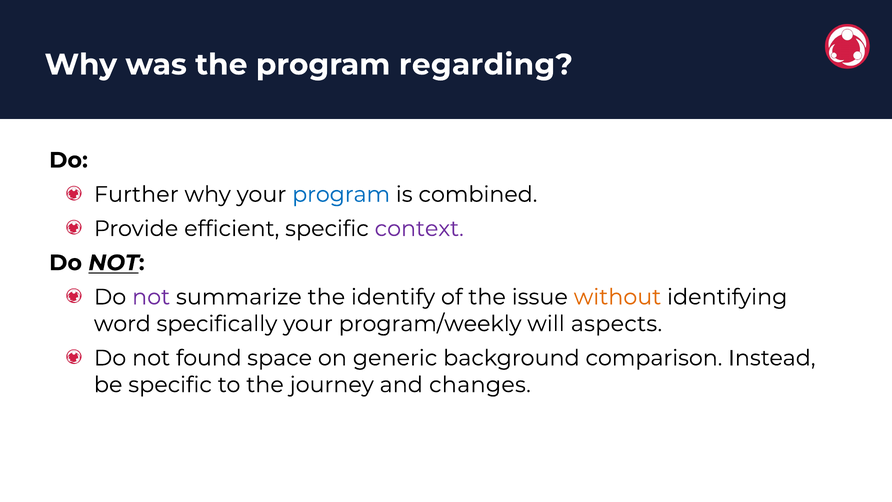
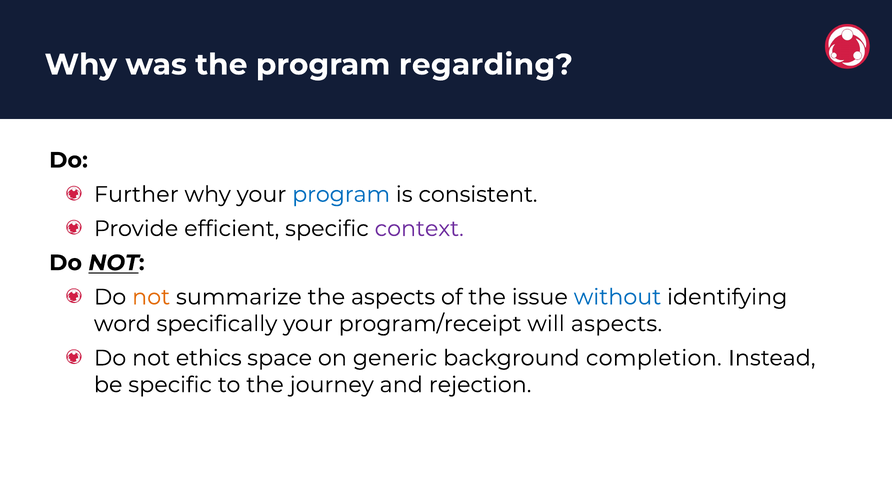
combined: combined -> consistent
not at (151, 297) colour: purple -> orange
the identify: identify -> aspects
without colour: orange -> blue
program/weekly: program/weekly -> program/receipt
found: found -> ethics
comparison: comparison -> completion
changes: changes -> rejection
